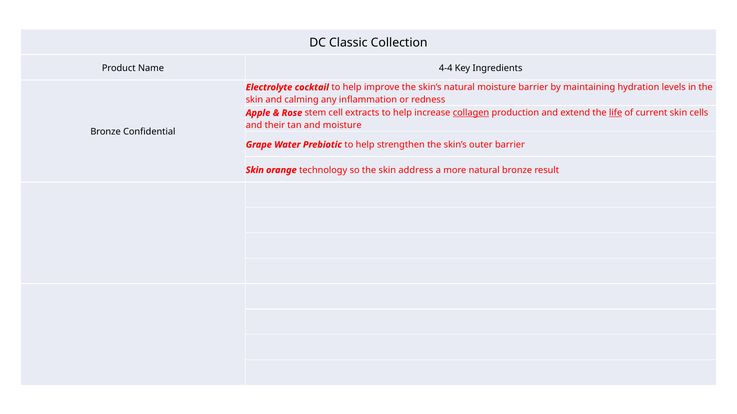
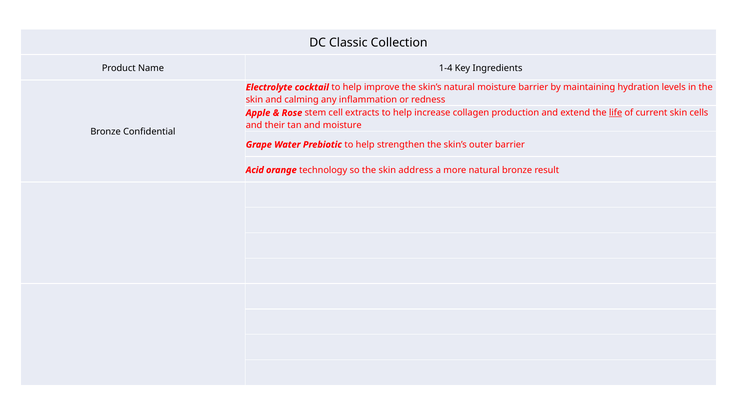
4-4: 4-4 -> 1-4
collagen underline: present -> none
Skin at (255, 170): Skin -> Acid
